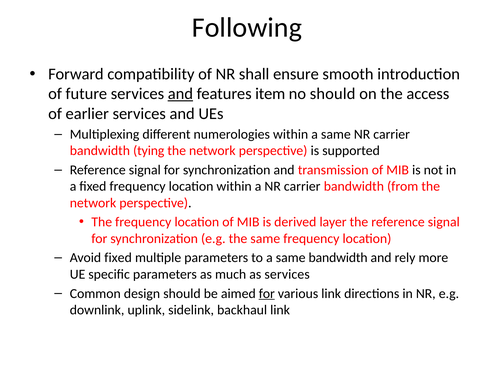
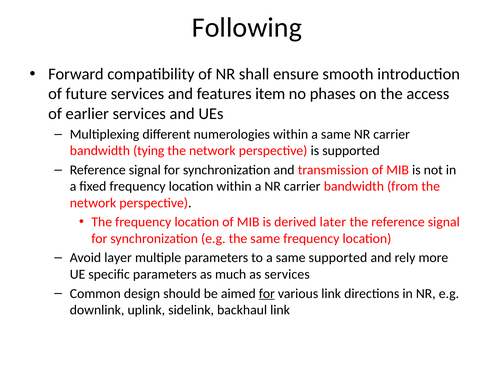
and at (180, 94) underline: present -> none
no should: should -> phases
layer: layer -> later
Avoid fixed: fixed -> layer
same bandwidth: bandwidth -> supported
